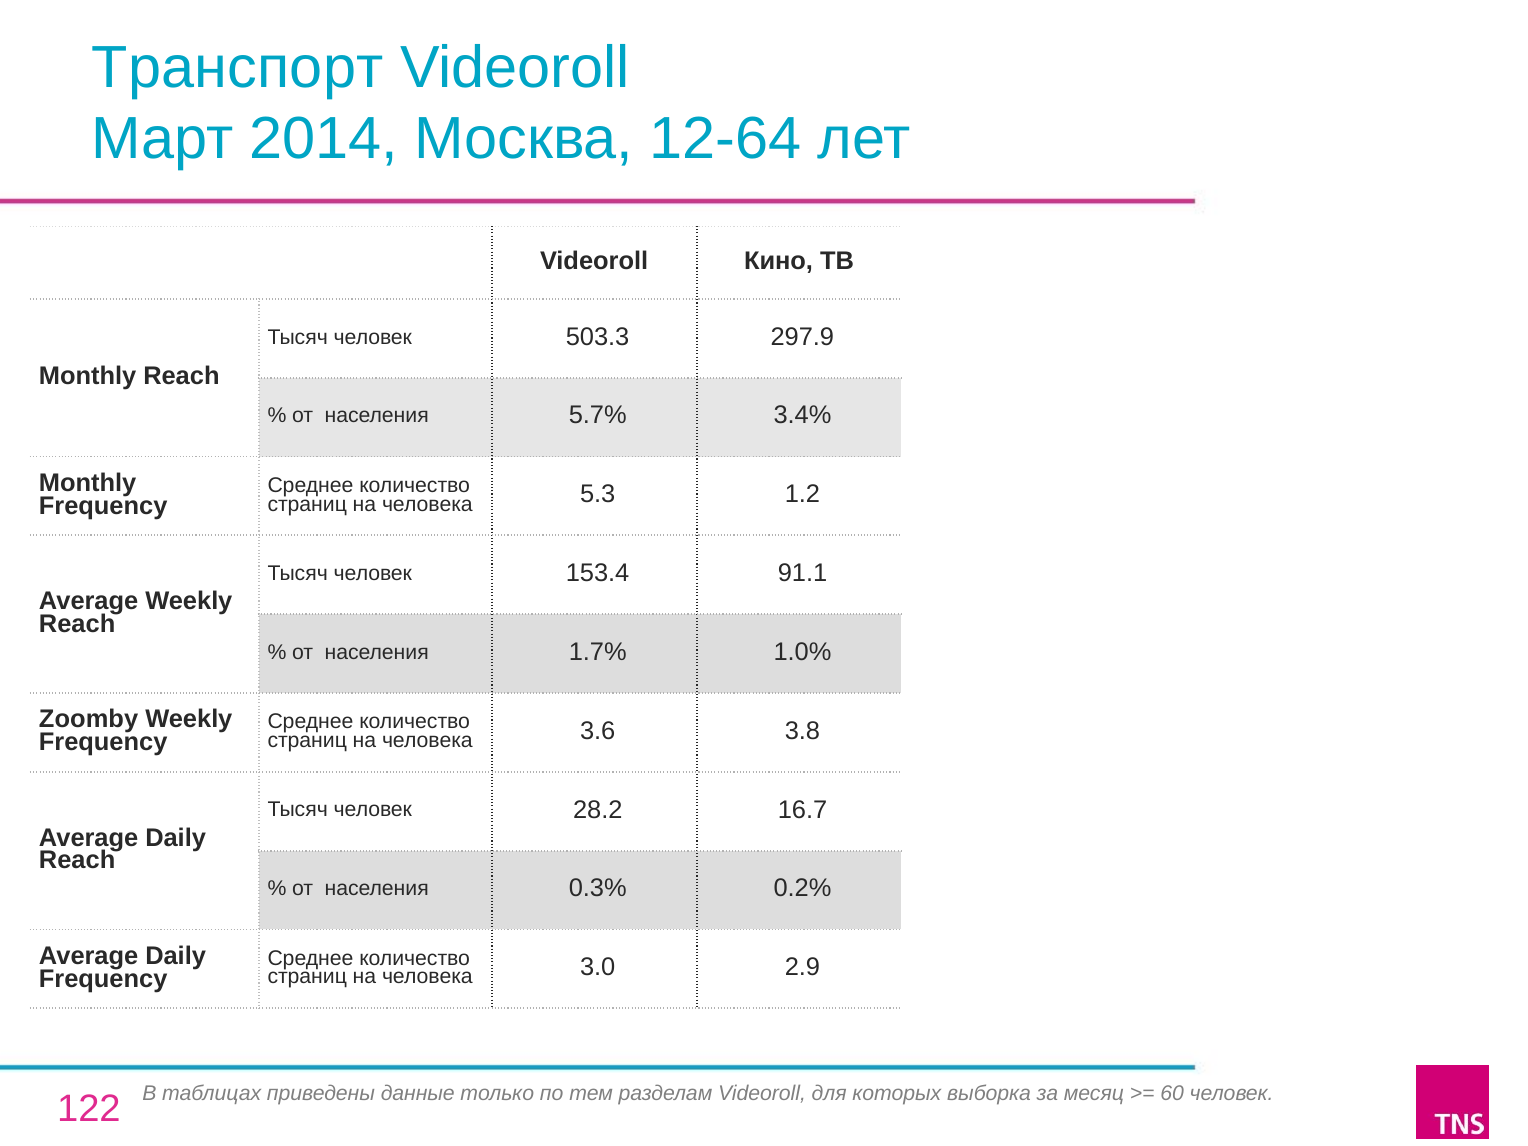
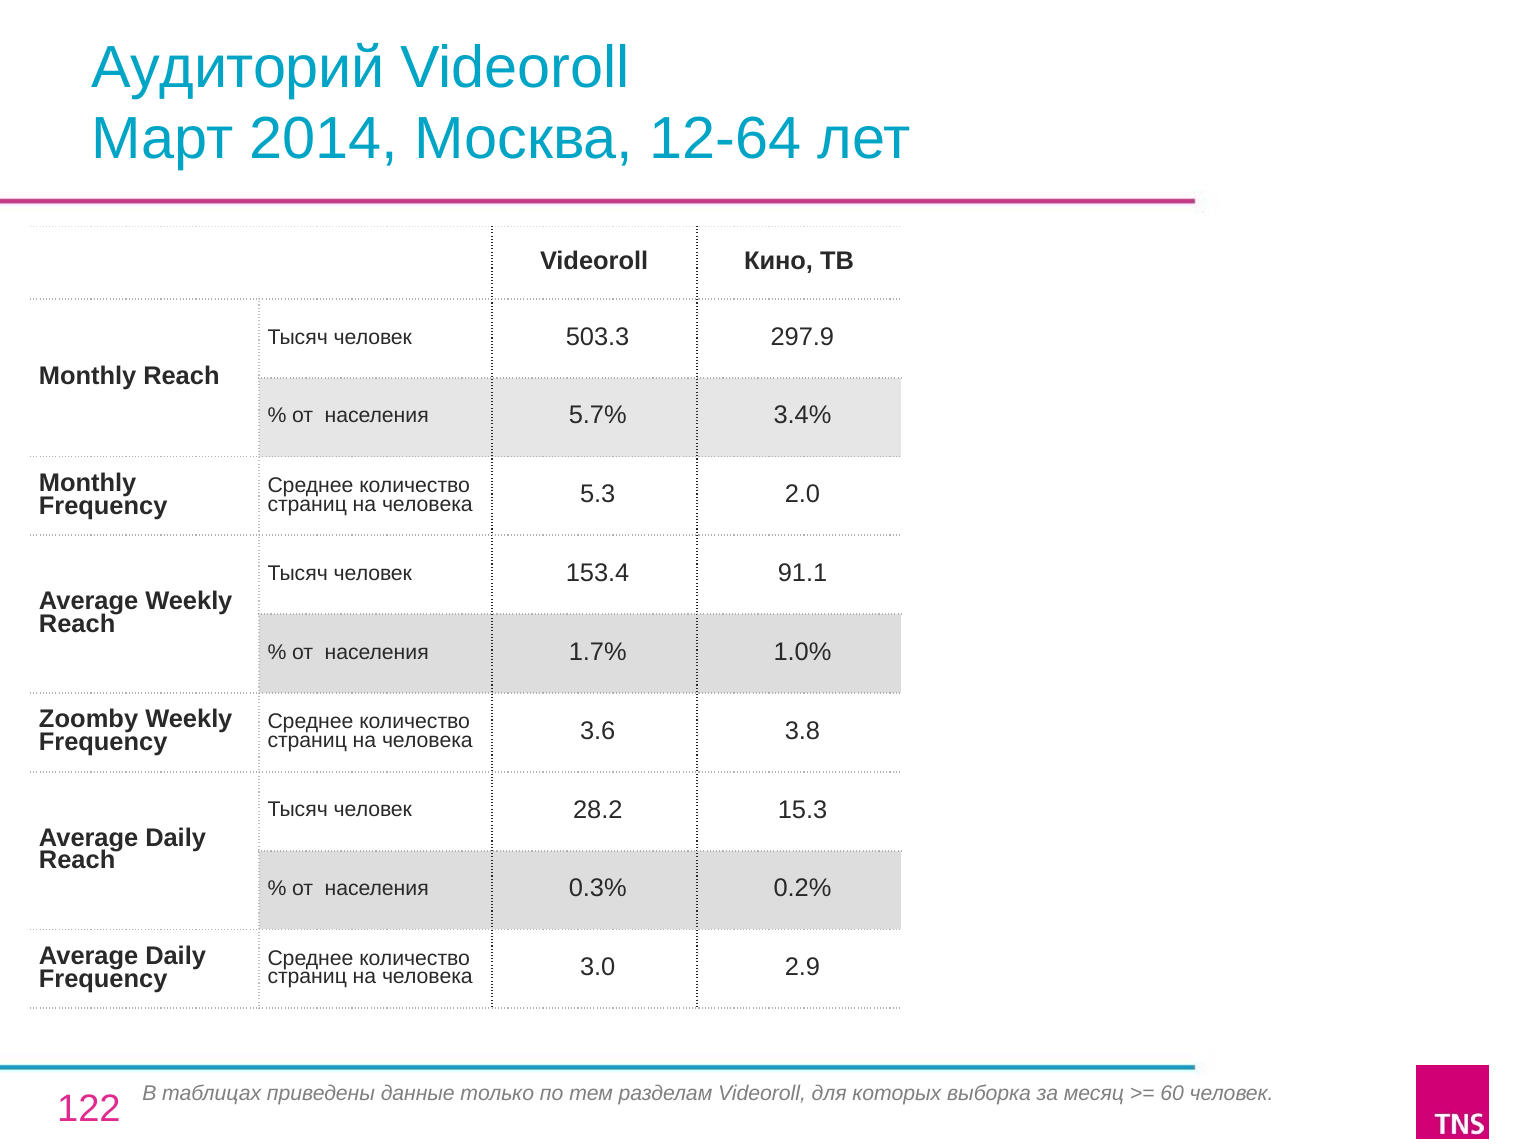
Транспорт: Транспорт -> Аудиторий
1.2: 1.2 -> 2.0
16.7: 16.7 -> 15.3
